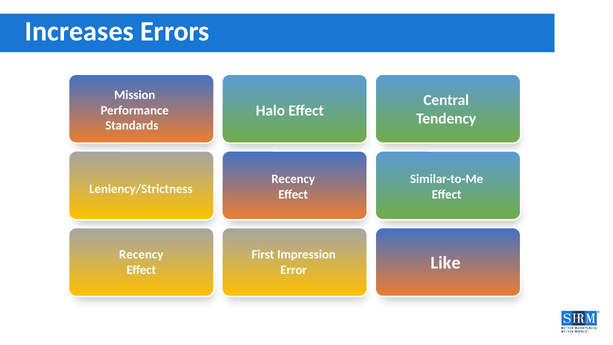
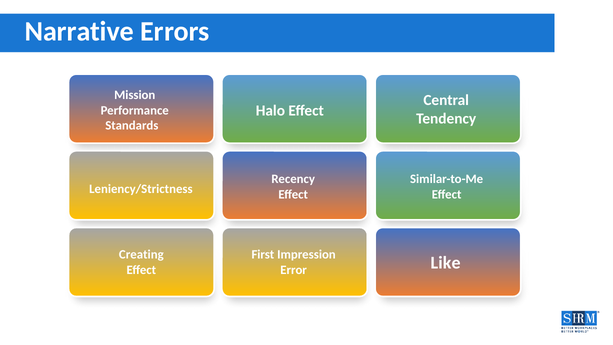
Increases: Increases -> Narrative
Recency at (141, 255): Recency -> Creating
